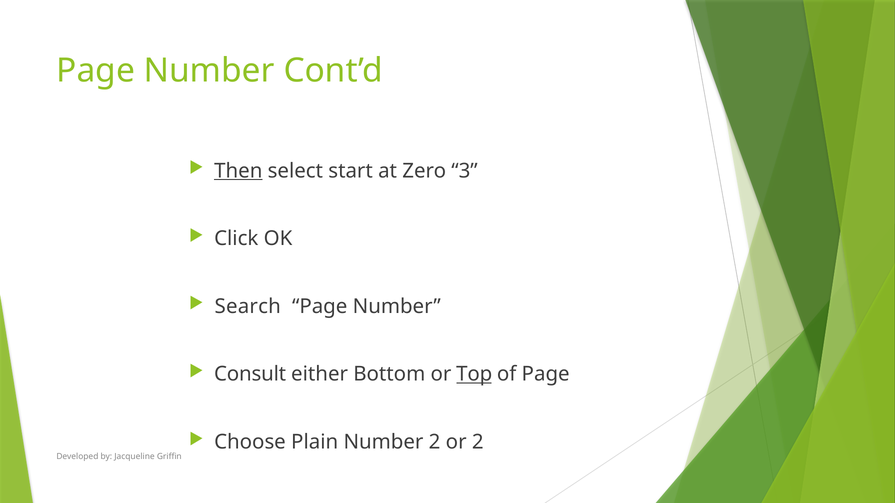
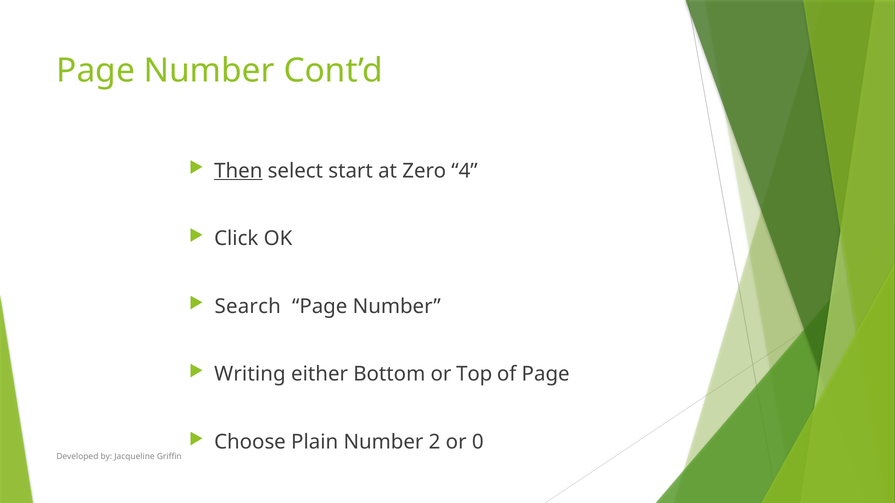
3: 3 -> 4
Consult: Consult -> Writing
Top underline: present -> none
or 2: 2 -> 0
